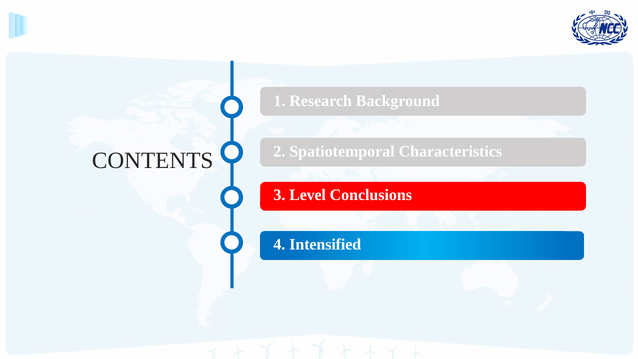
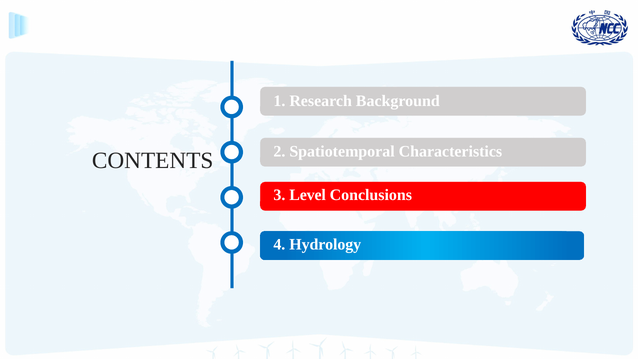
Intensified: Intensified -> Hydrology
